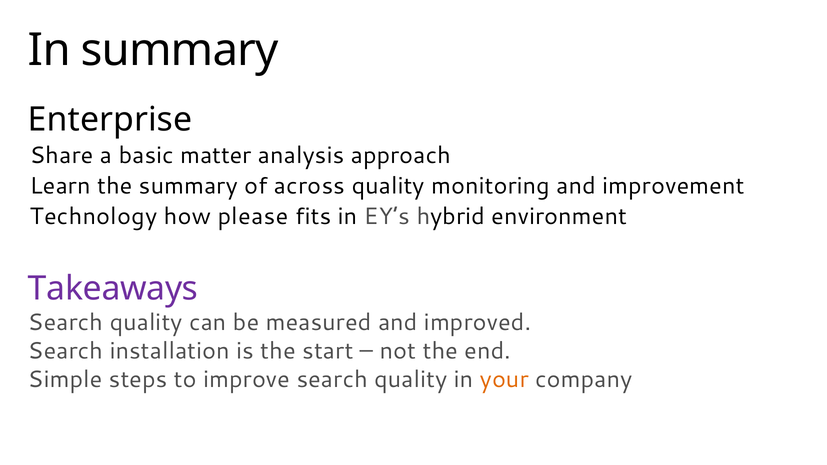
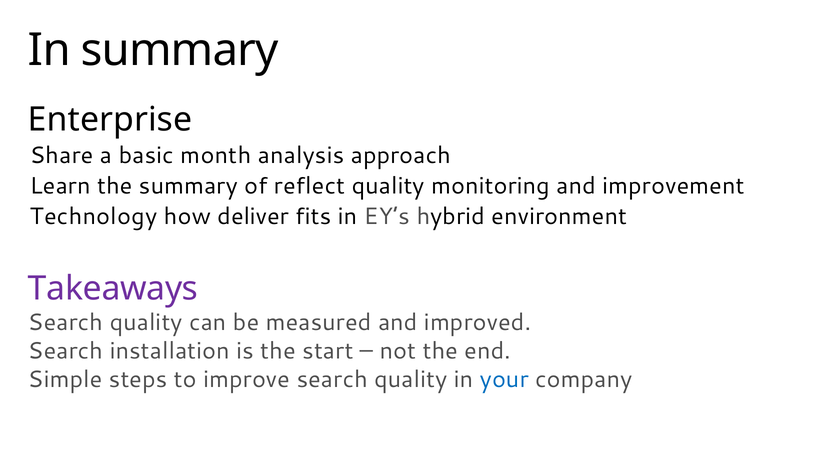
matter: matter -> month
across: across -> reflect
please: please -> deliver
your colour: orange -> blue
